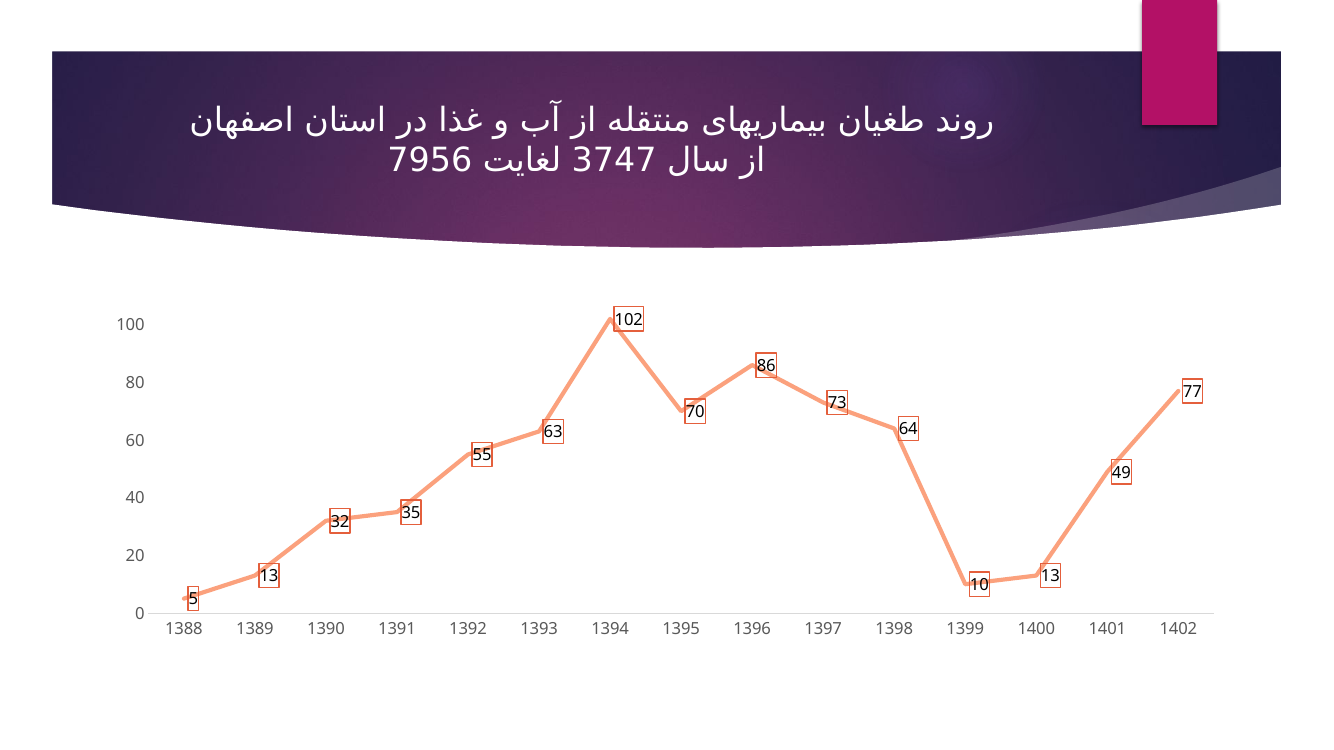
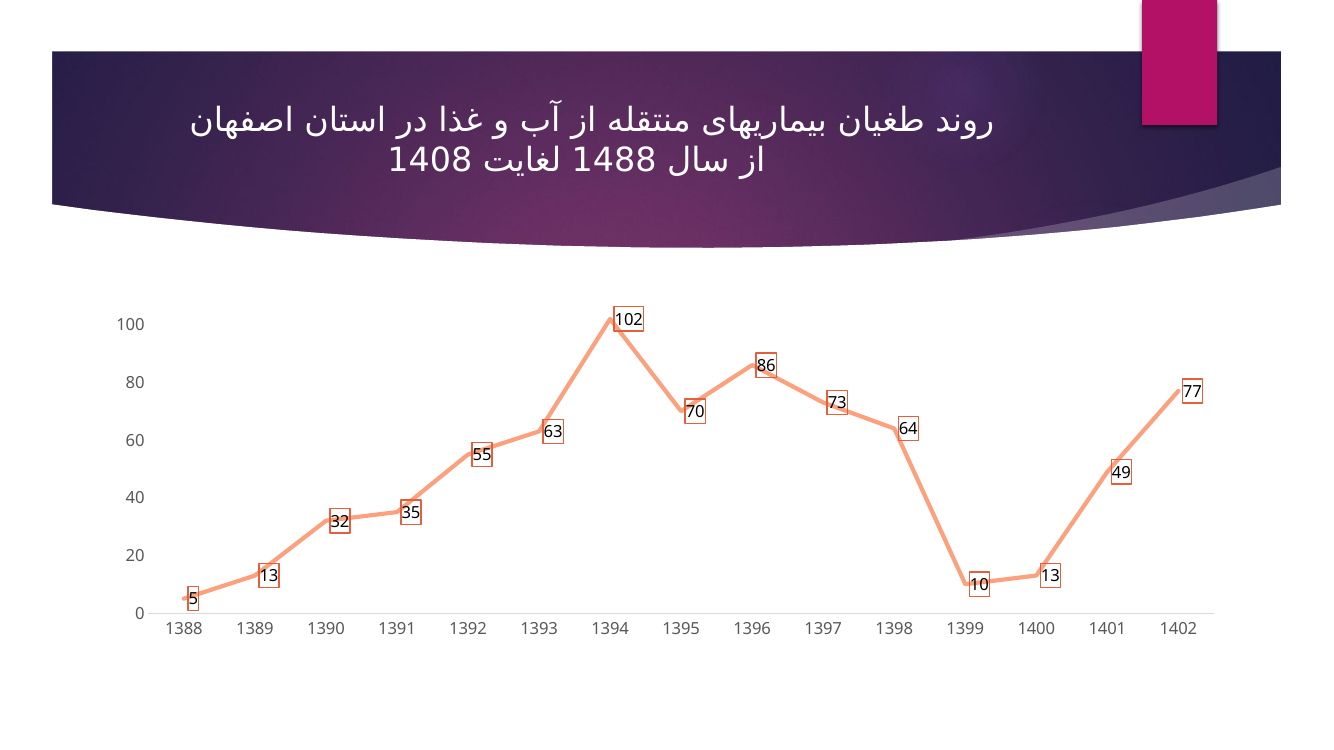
7956: 7956 -> 1408
3747: 3747 -> 1488
